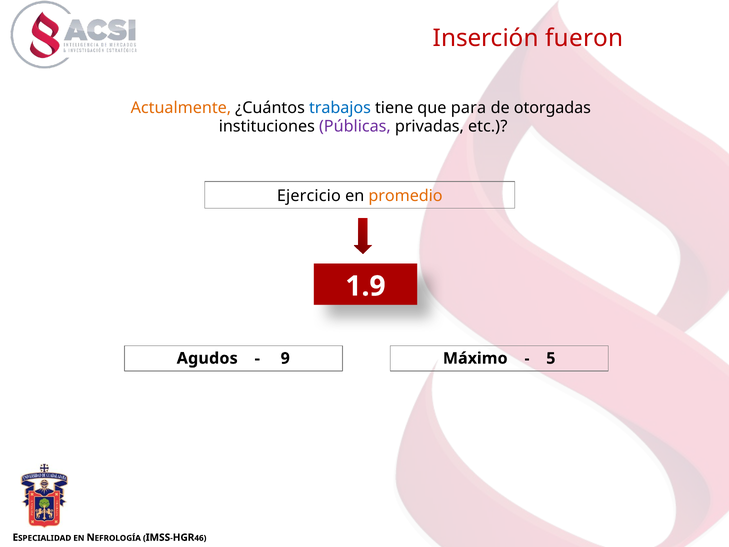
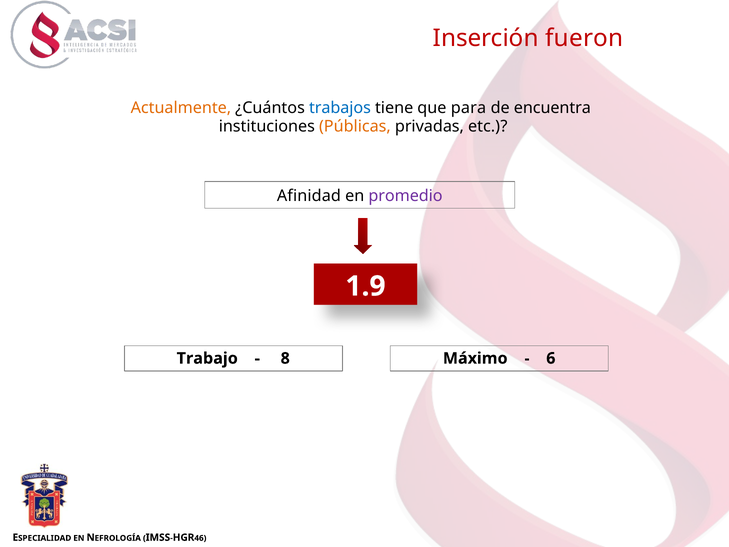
otorgadas: otorgadas -> encuentra
Públicas colour: purple -> orange
Ejercicio: Ejercicio -> Afinidad
promedio colour: orange -> purple
Agudos: Agudos -> Trabajo
9: 9 -> 8
5: 5 -> 6
